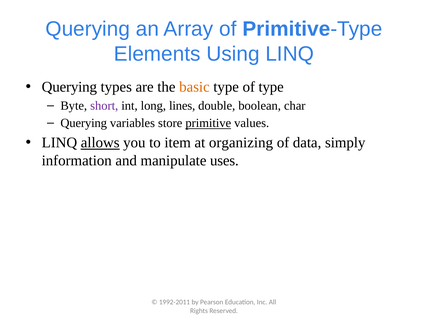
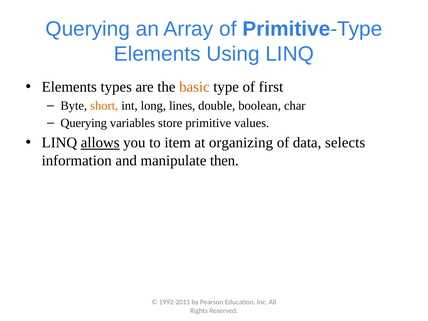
Querying at (69, 87): Querying -> Elements
of type: type -> first
short colour: purple -> orange
primitive underline: present -> none
simply: simply -> selects
uses: uses -> then
